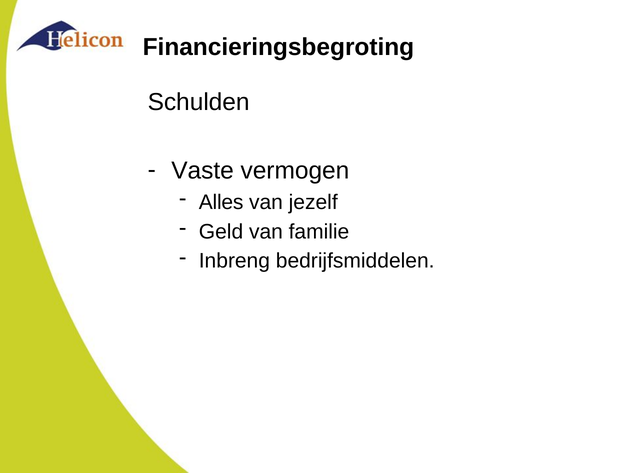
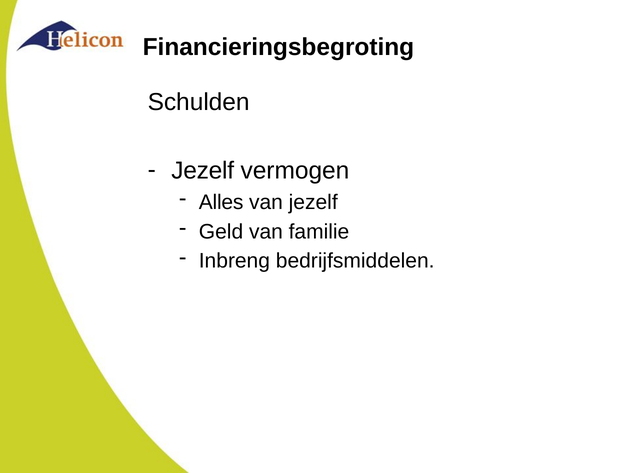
Vaste at (203, 171): Vaste -> Jezelf
